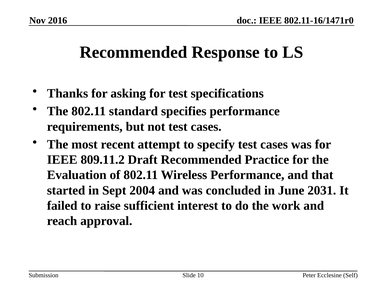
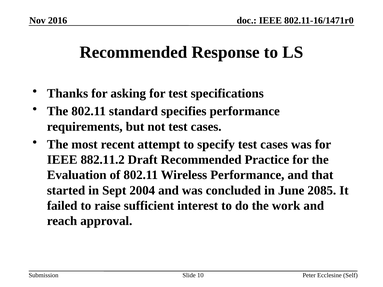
809.11.2: 809.11.2 -> 882.11.2
2031: 2031 -> 2085
